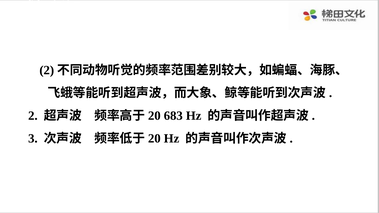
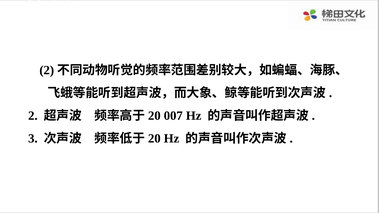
683: 683 -> 007
